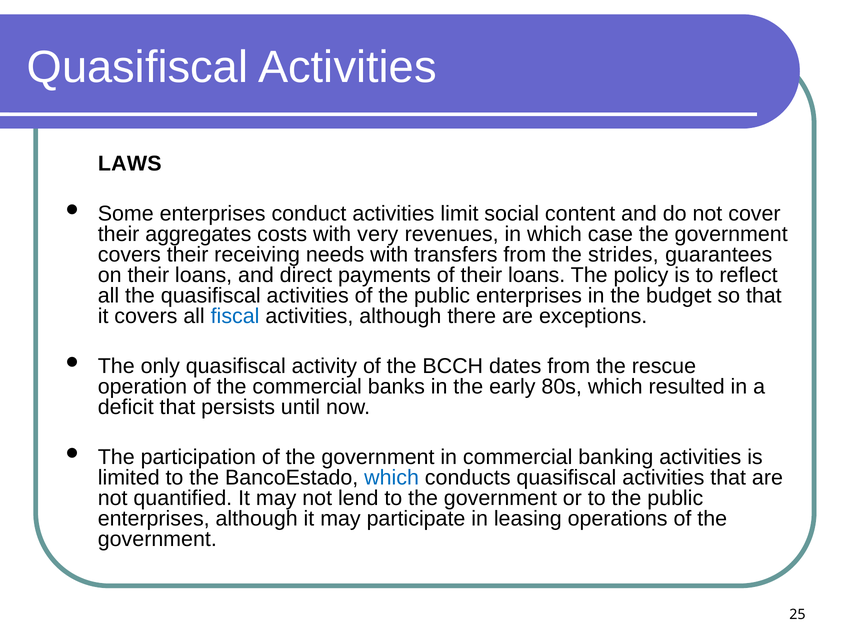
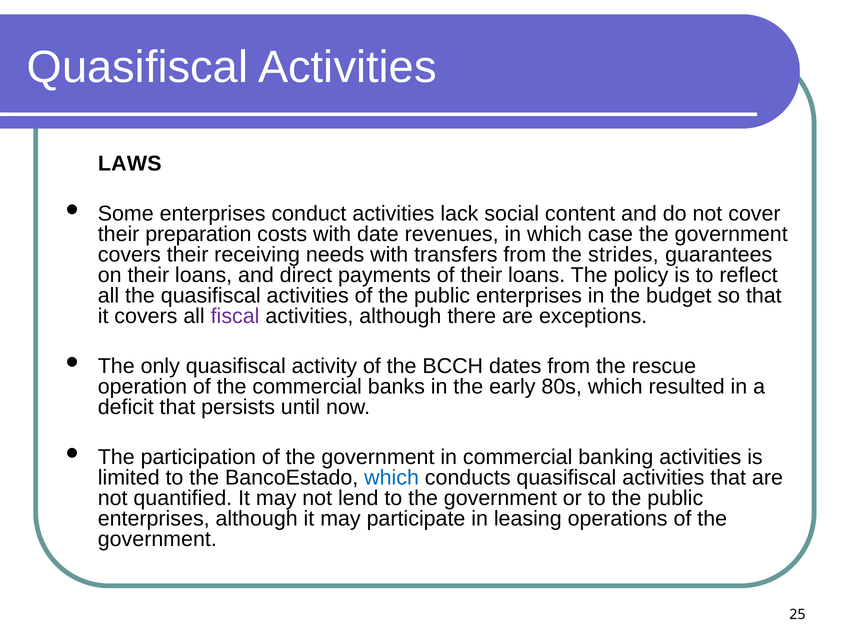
limit: limit -> lack
aggregates: aggregates -> preparation
very: very -> date
fiscal colour: blue -> purple
